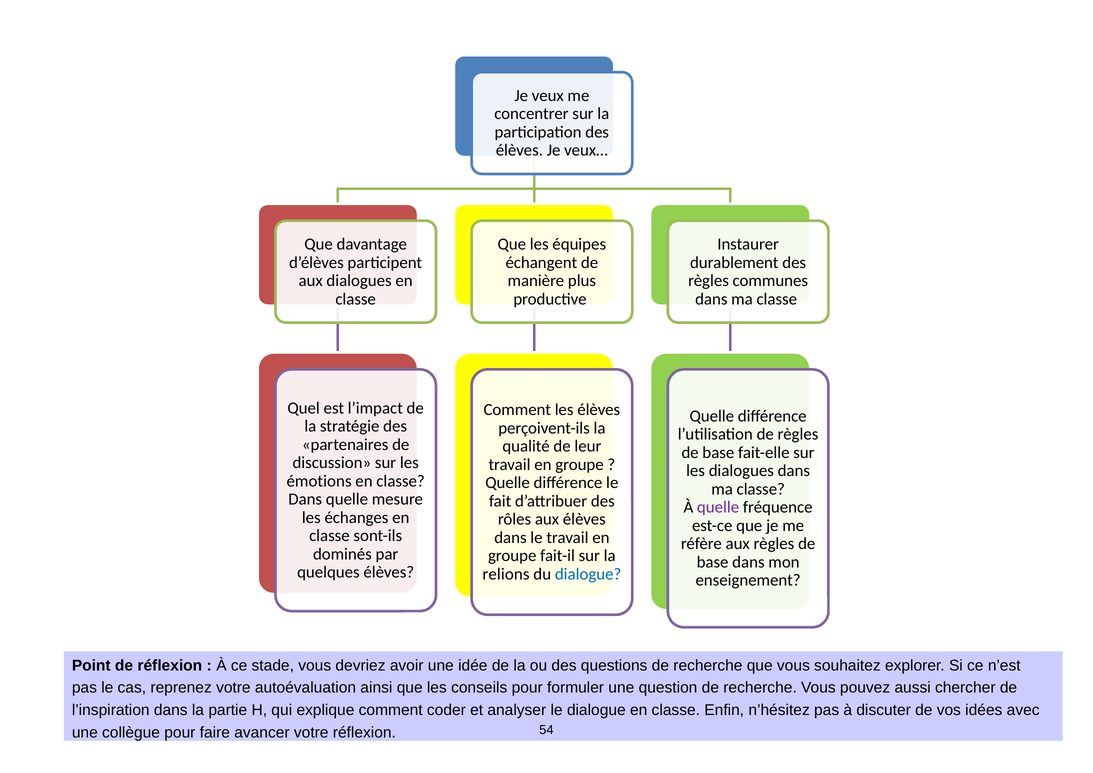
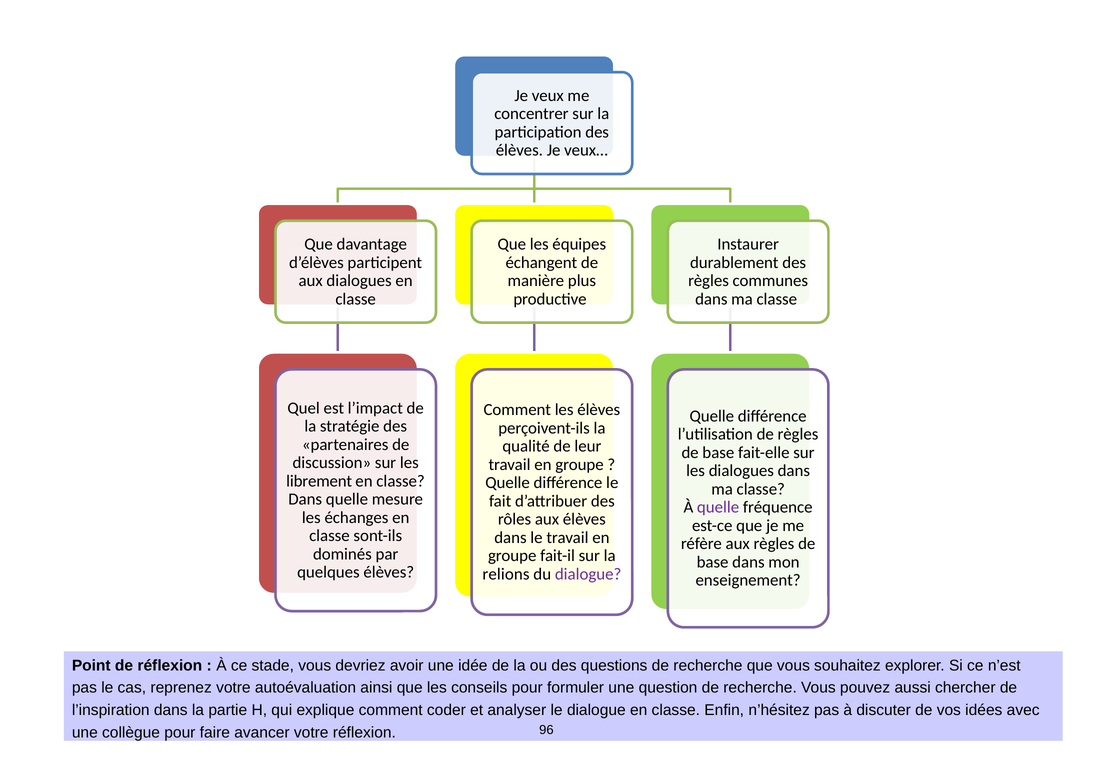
émotions: émotions -> librement
dialogue at (588, 574) colour: blue -> purple
54: 54 -> 96
